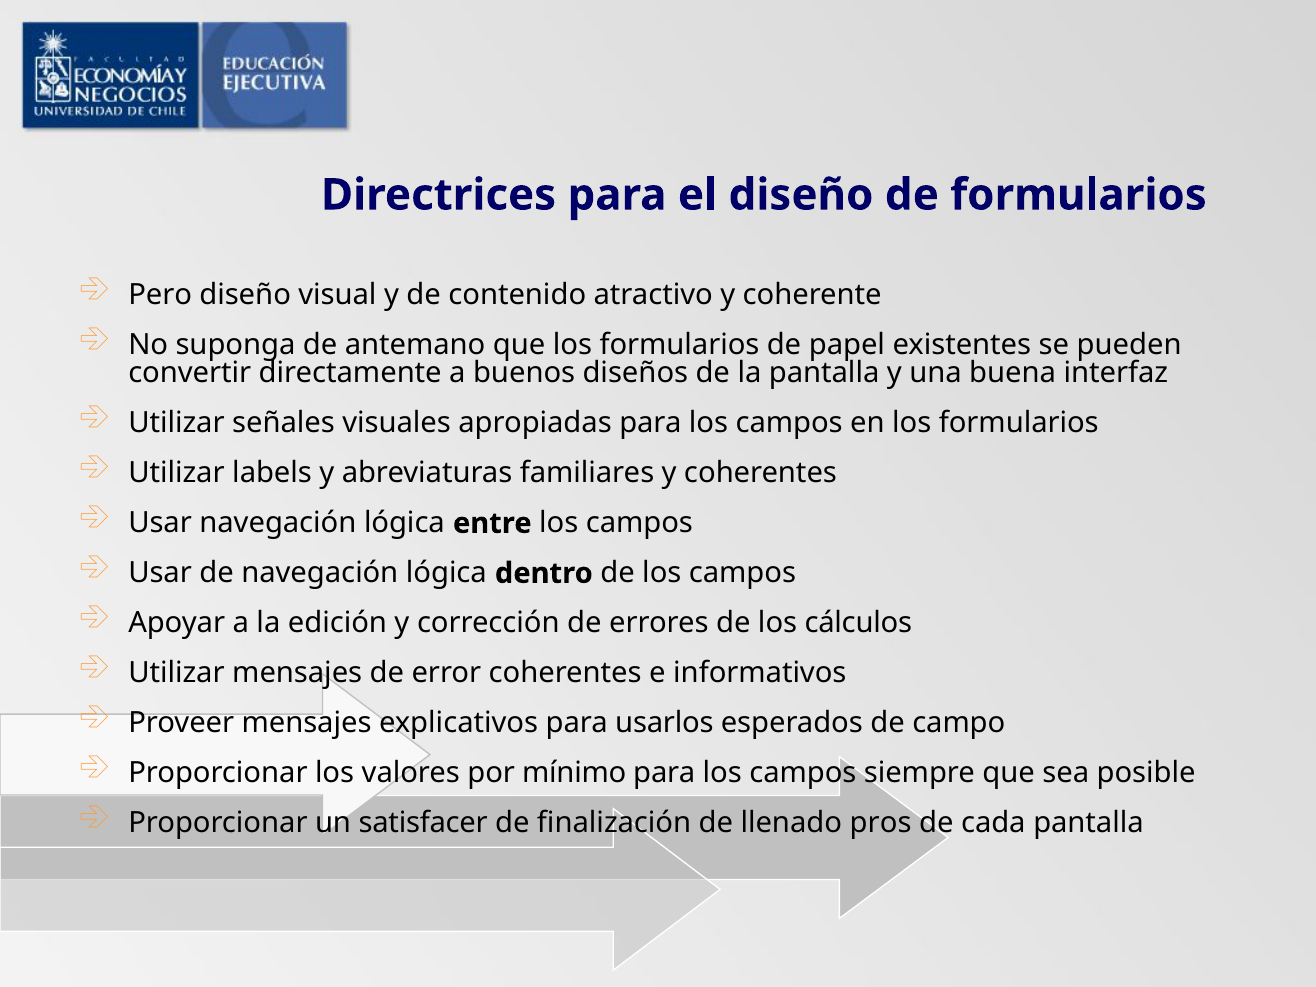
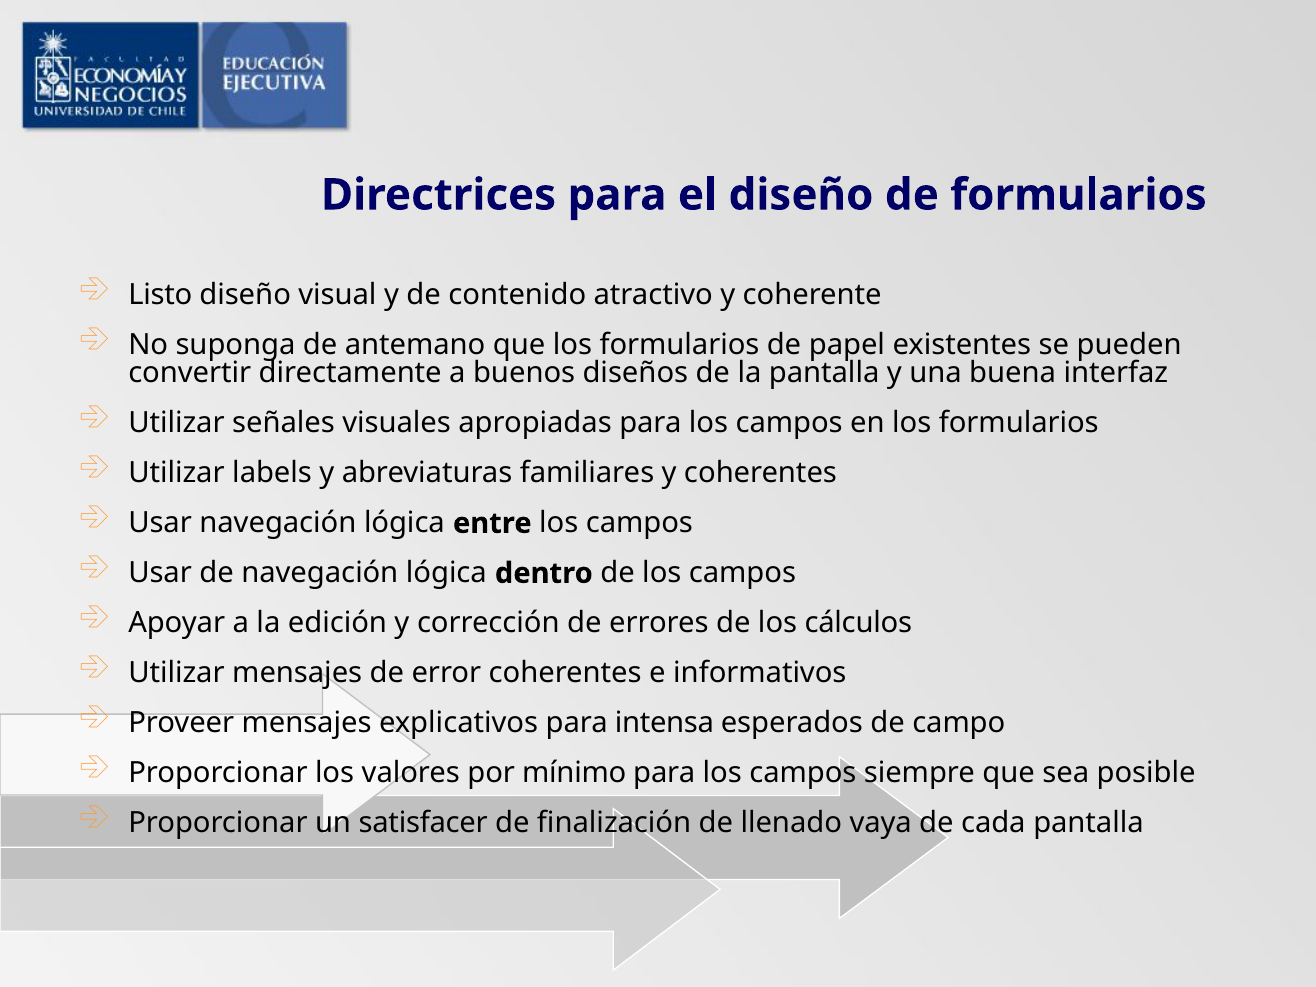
Pero: Pero -> Listo
usarlos: usarlos -> intensa
pros: pros -> vaya
